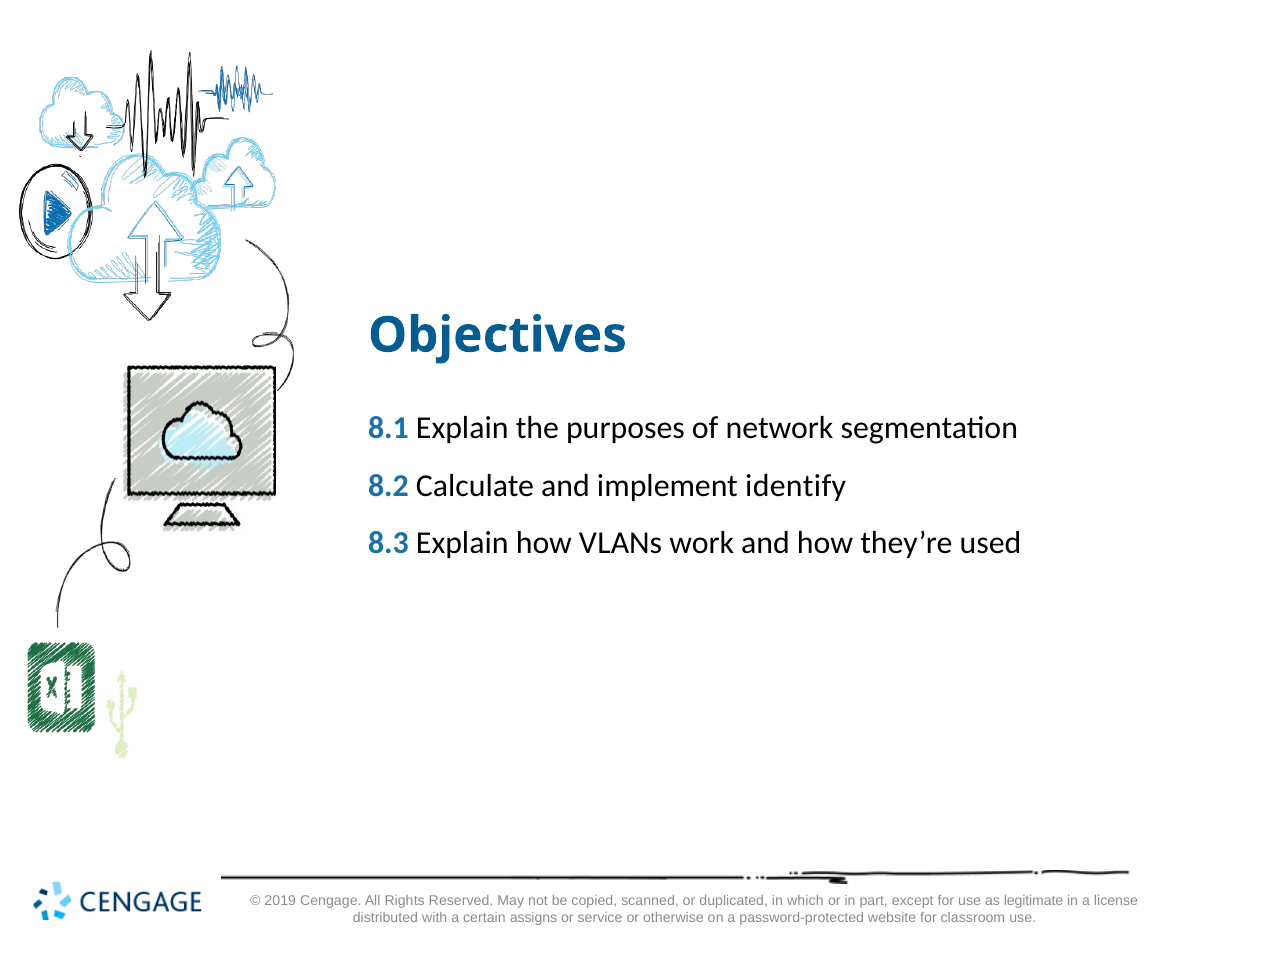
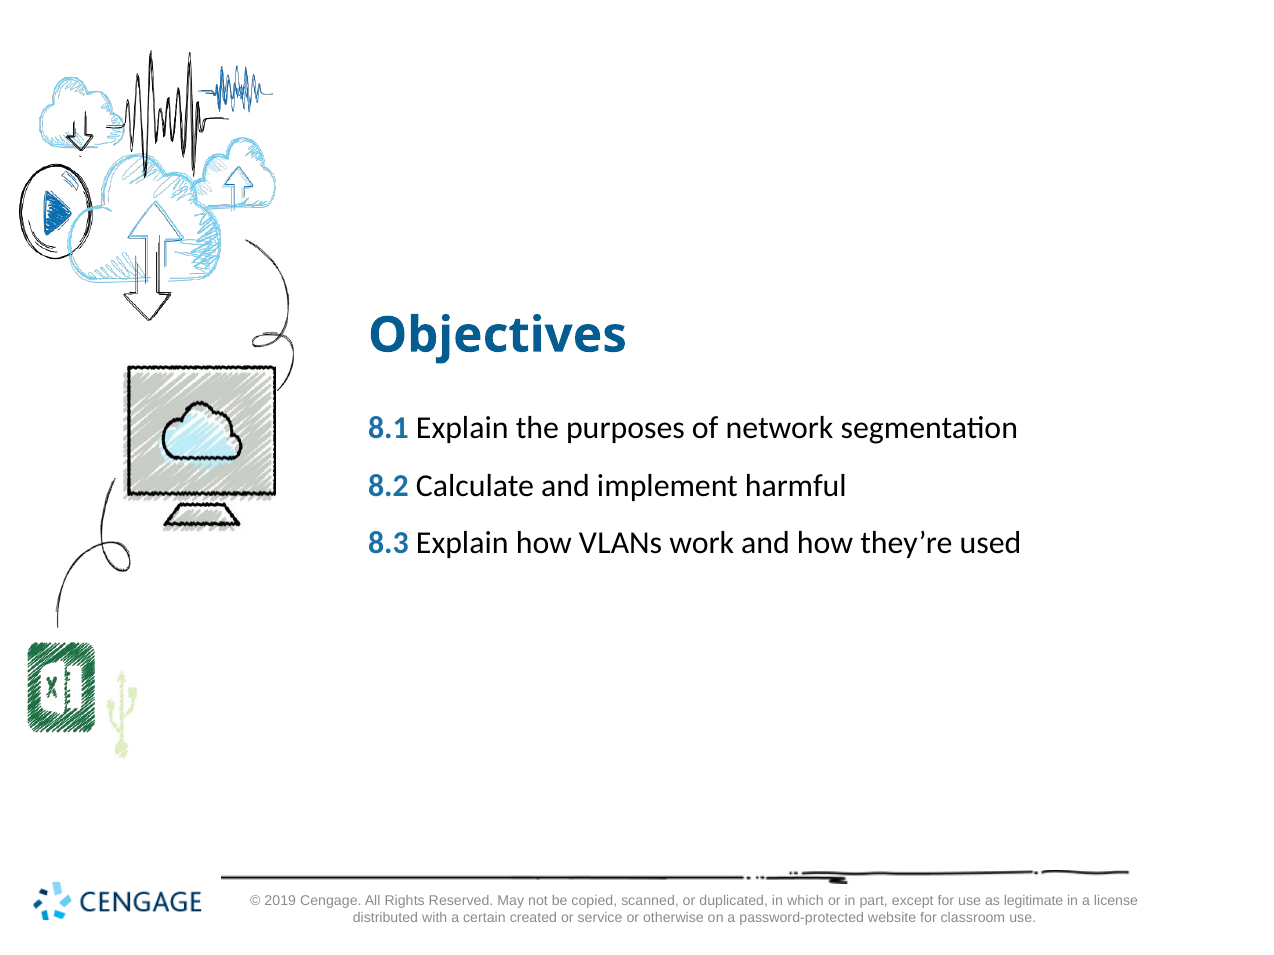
identify: identify -> harmful
assigns: assigns -> created
